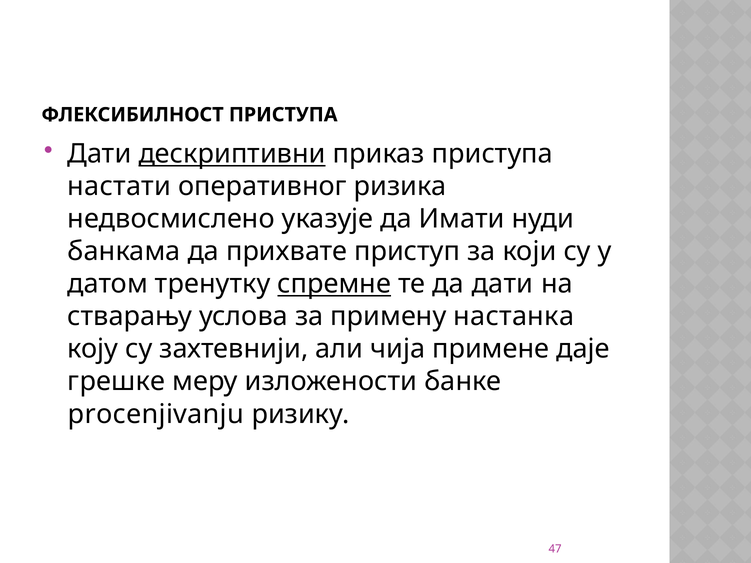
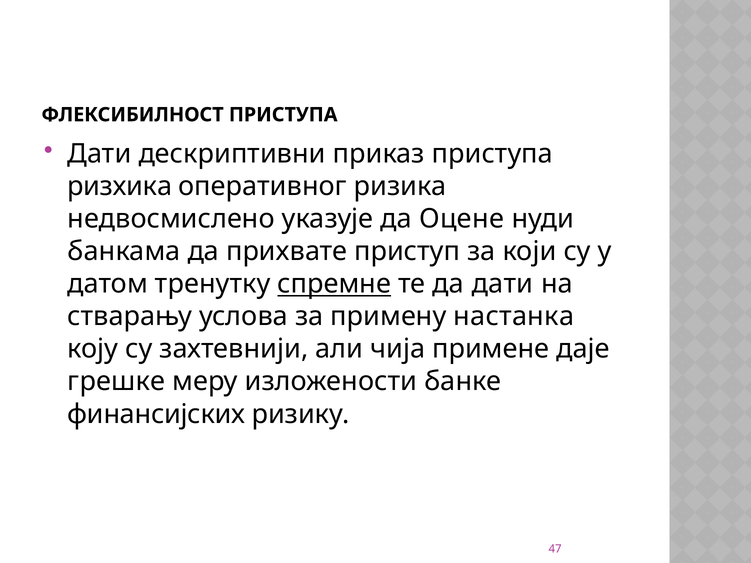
дескриптивни underline: present -> none
настати: настати -> ризхика
Имати: Имати -> Оцене
procenjivanju: procenjivanju -> финансијских
